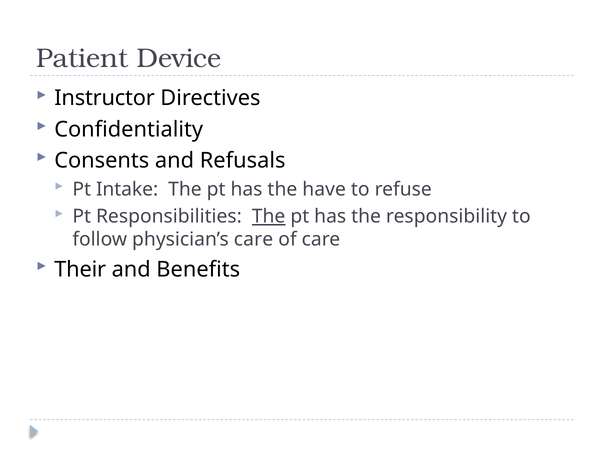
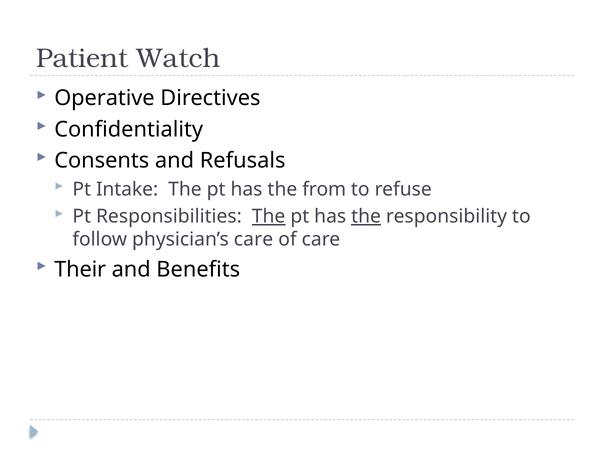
Device: Device -> Watch
Instructor: Instructor -> Operative
have: have -> from
the at (366, 216) underline: none -> present
